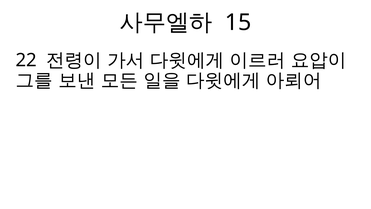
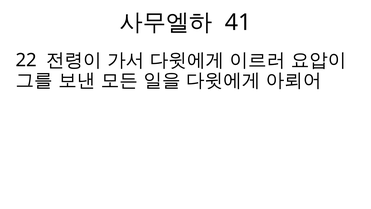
15: 15 -> 41
